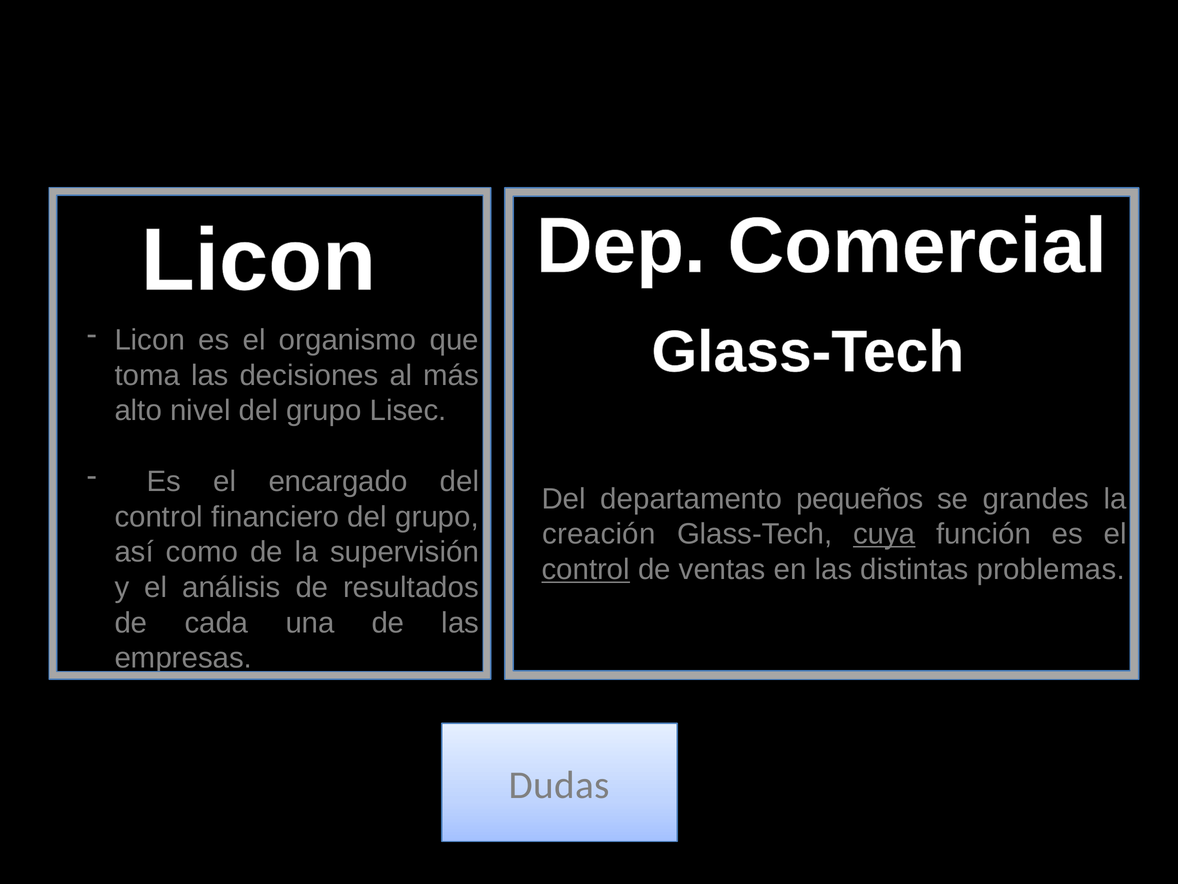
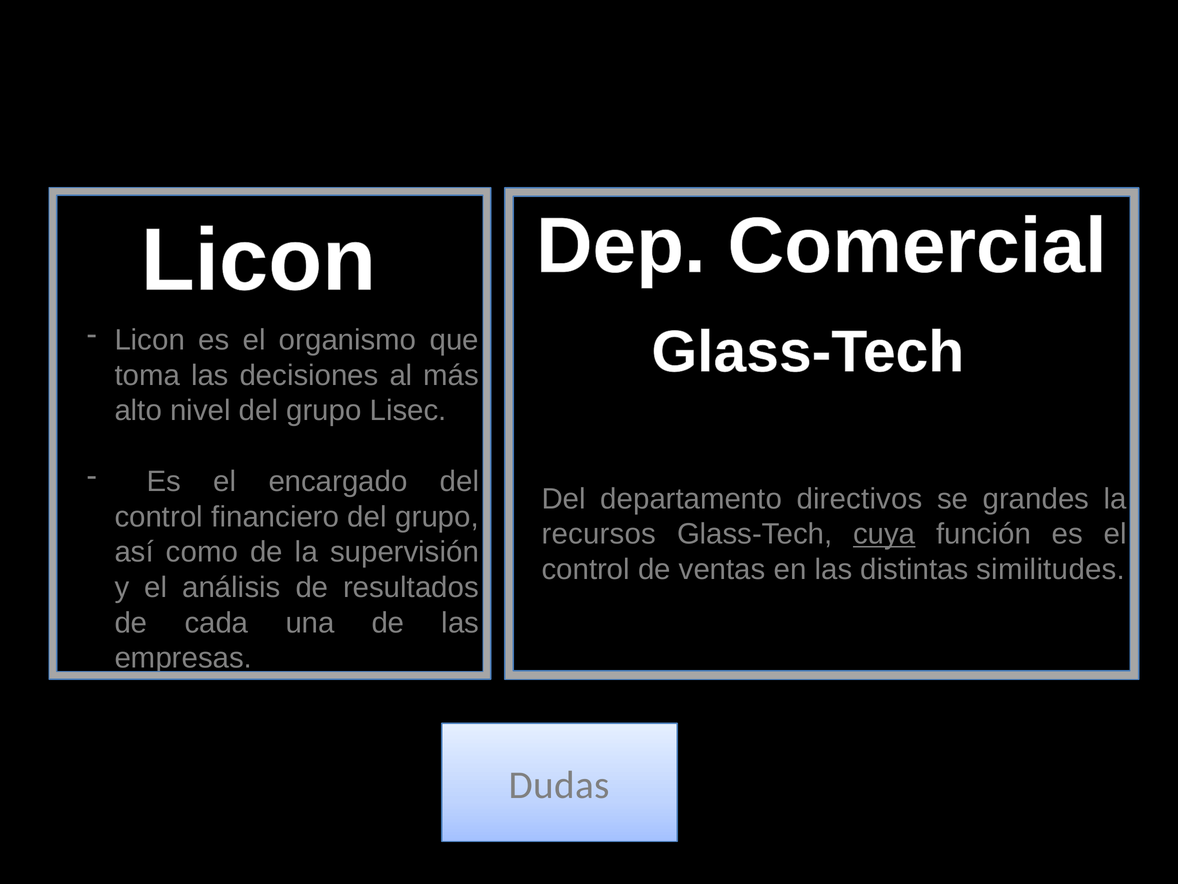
pequeños: pequeños -> directivos
creación: creación -> recursos
control at (586, 569) underline: present -> none
problemas: problemas -> similitudes
